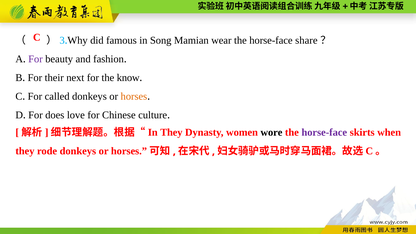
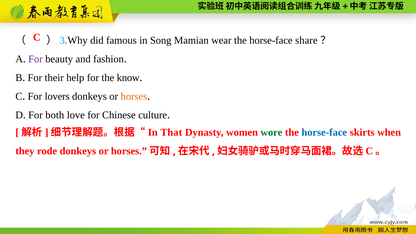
next: next -> help
called: called -> lovers
does: does -> both
In They: They -> That
wore colour: black -> green
horse-face at (324, 133) colour: purple -> blue
